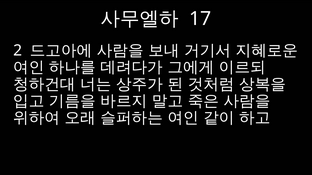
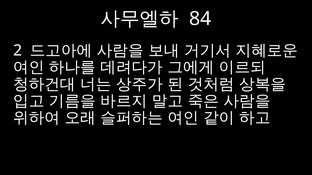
17: 17 -> 84
